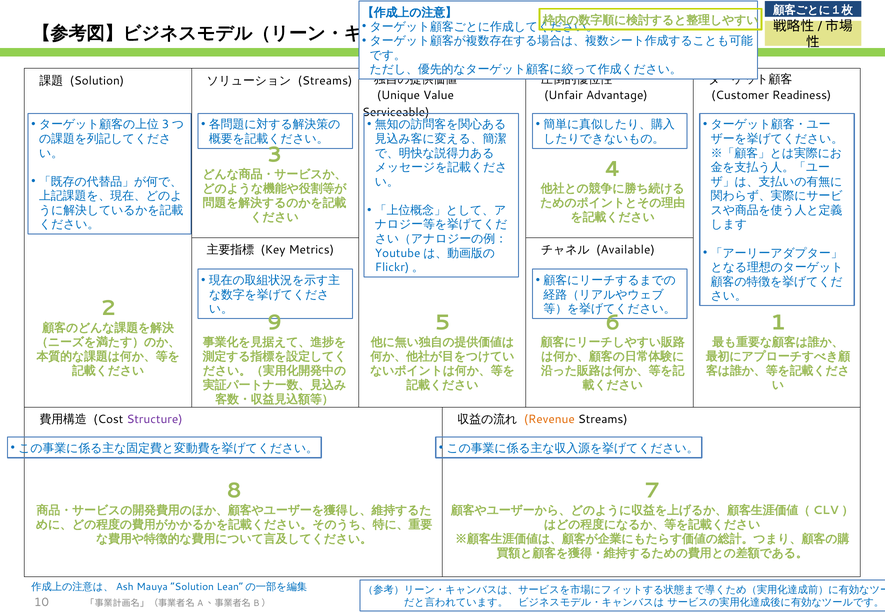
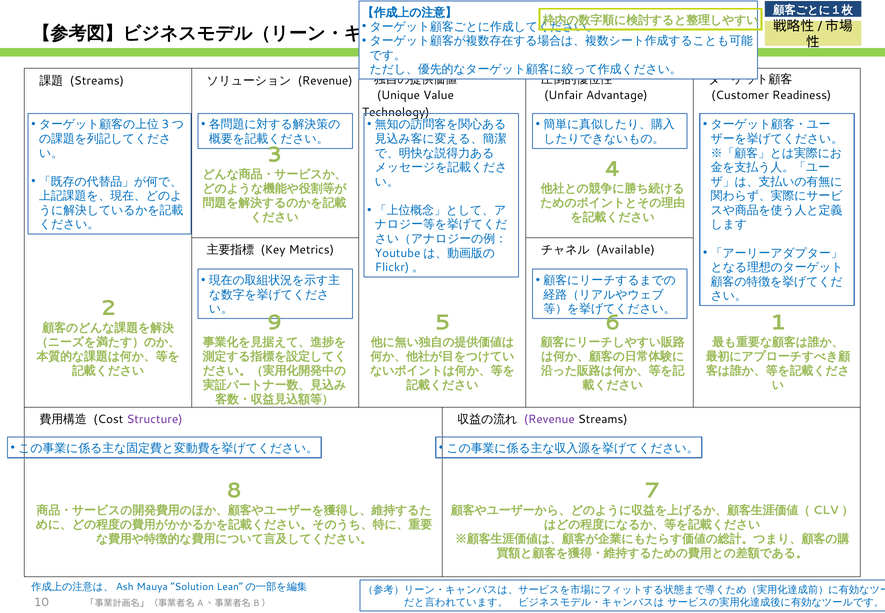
Solution at (97, 81): Solution -> Streams
Streams at (325, 81): Streams -> Revenue
Serviceable: Serviceable -> Technology
Revenue at (549, 419) colour: orange -> purple
